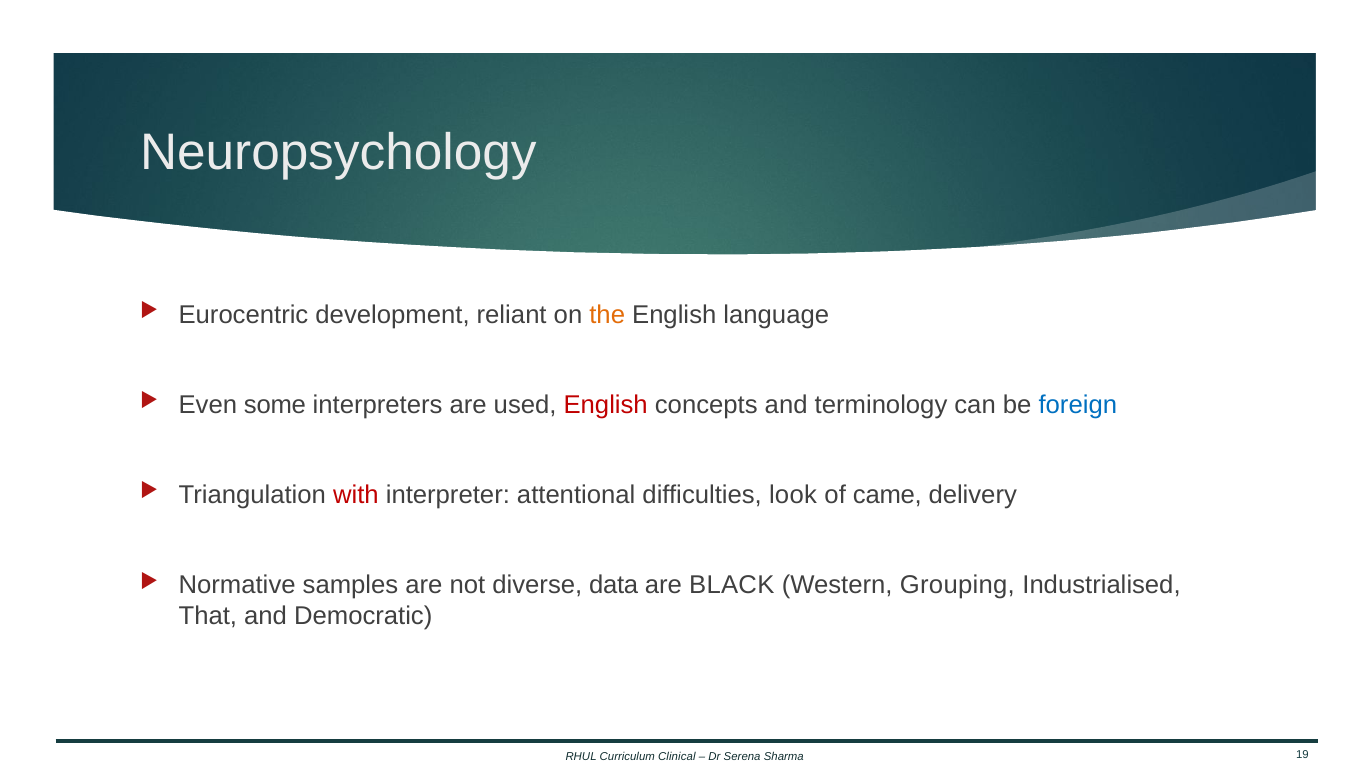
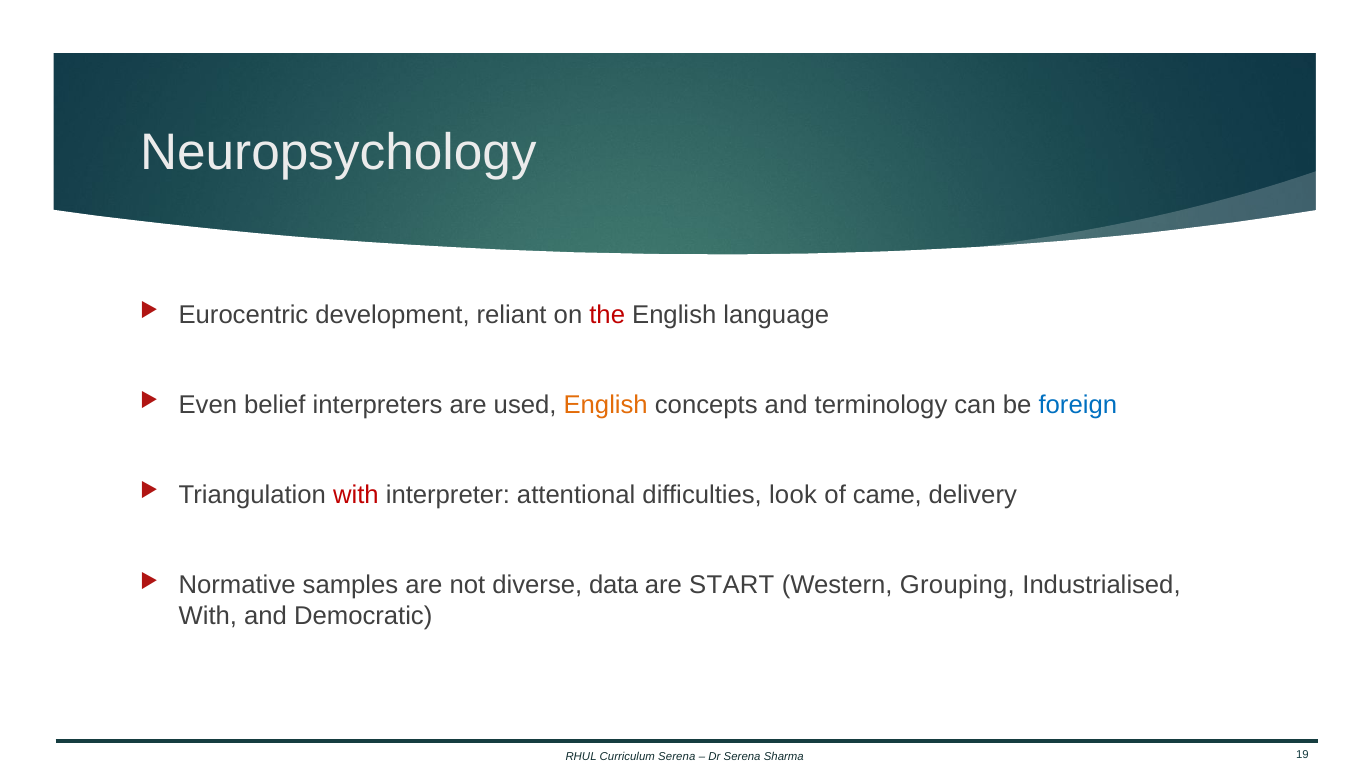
the colour: orange -> red
some: some -> belief
English at (606, 405) colour: red -> orange
BLACK: BLACK -> START
That at (208, 616): That -> With
Curriculum Clinical: Clinical -> Serena
